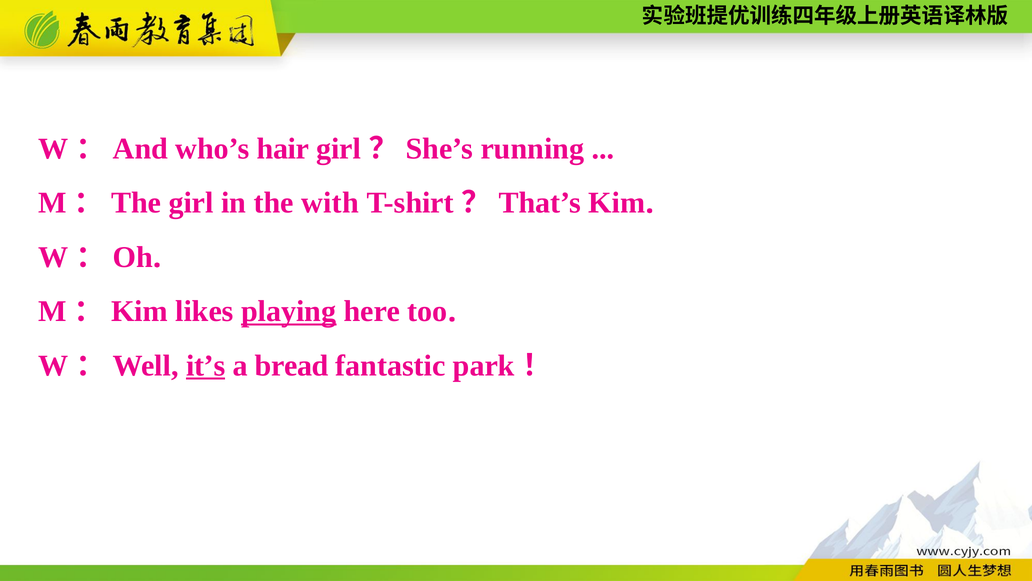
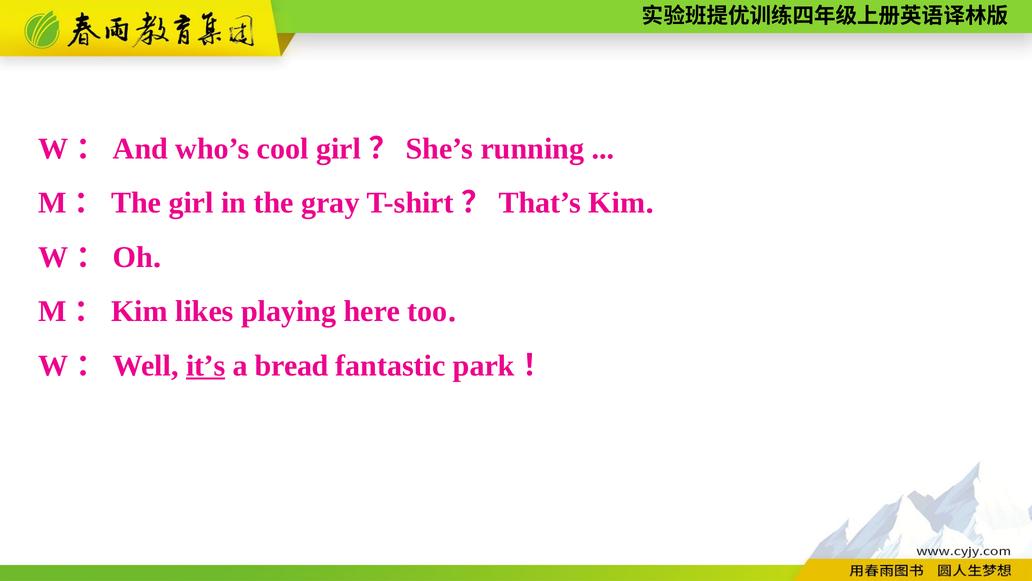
hair: hair -> cool
with: with -> gray
playing underline: present -> none
